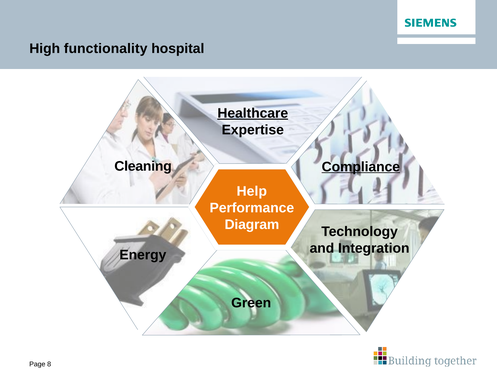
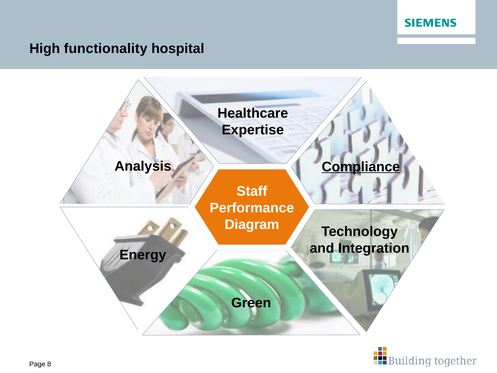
Healthcare underline: present -> none
Cleaning: Cleaning -> Analysis
Help: Help -> Staff
